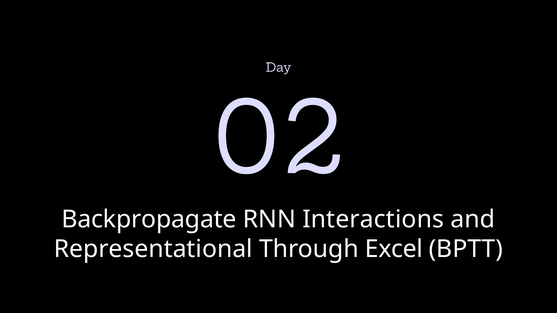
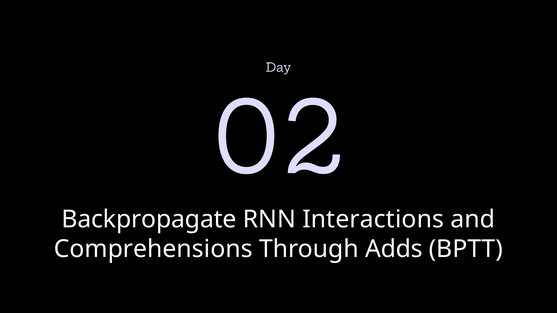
Representational: Representational -> Comprehensions
Excel: Excel -> Adds
